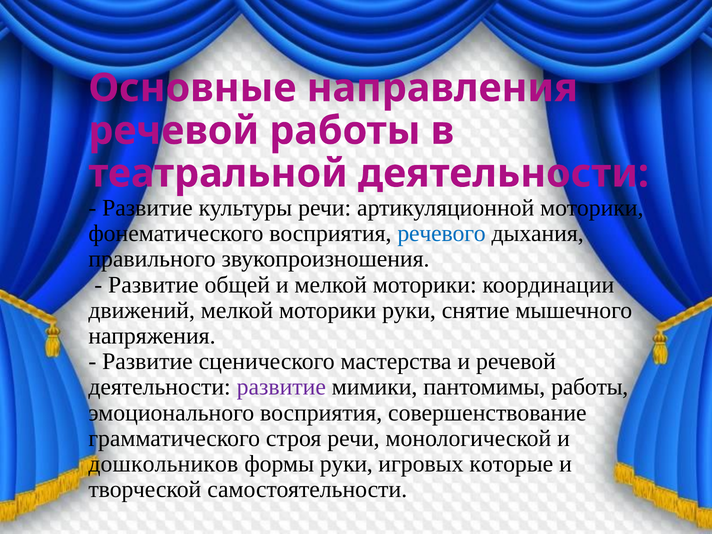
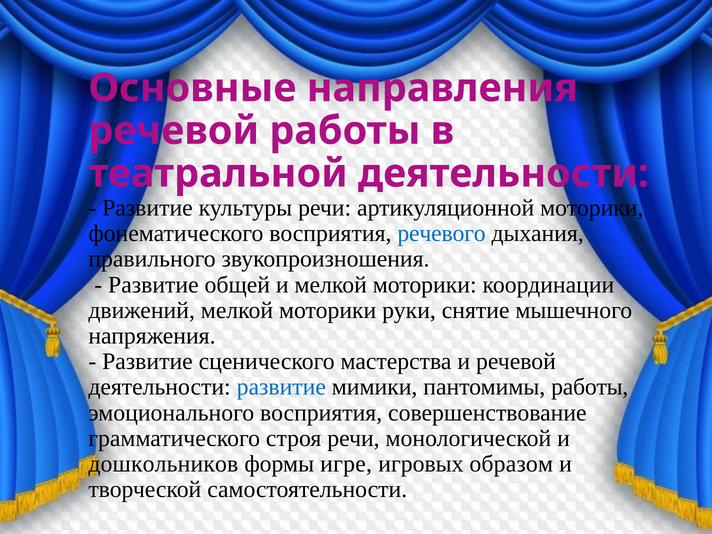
развитие at (281, 387) colour: purple -> blue
формы руки: руки -> игре
которые: которые -> образом
